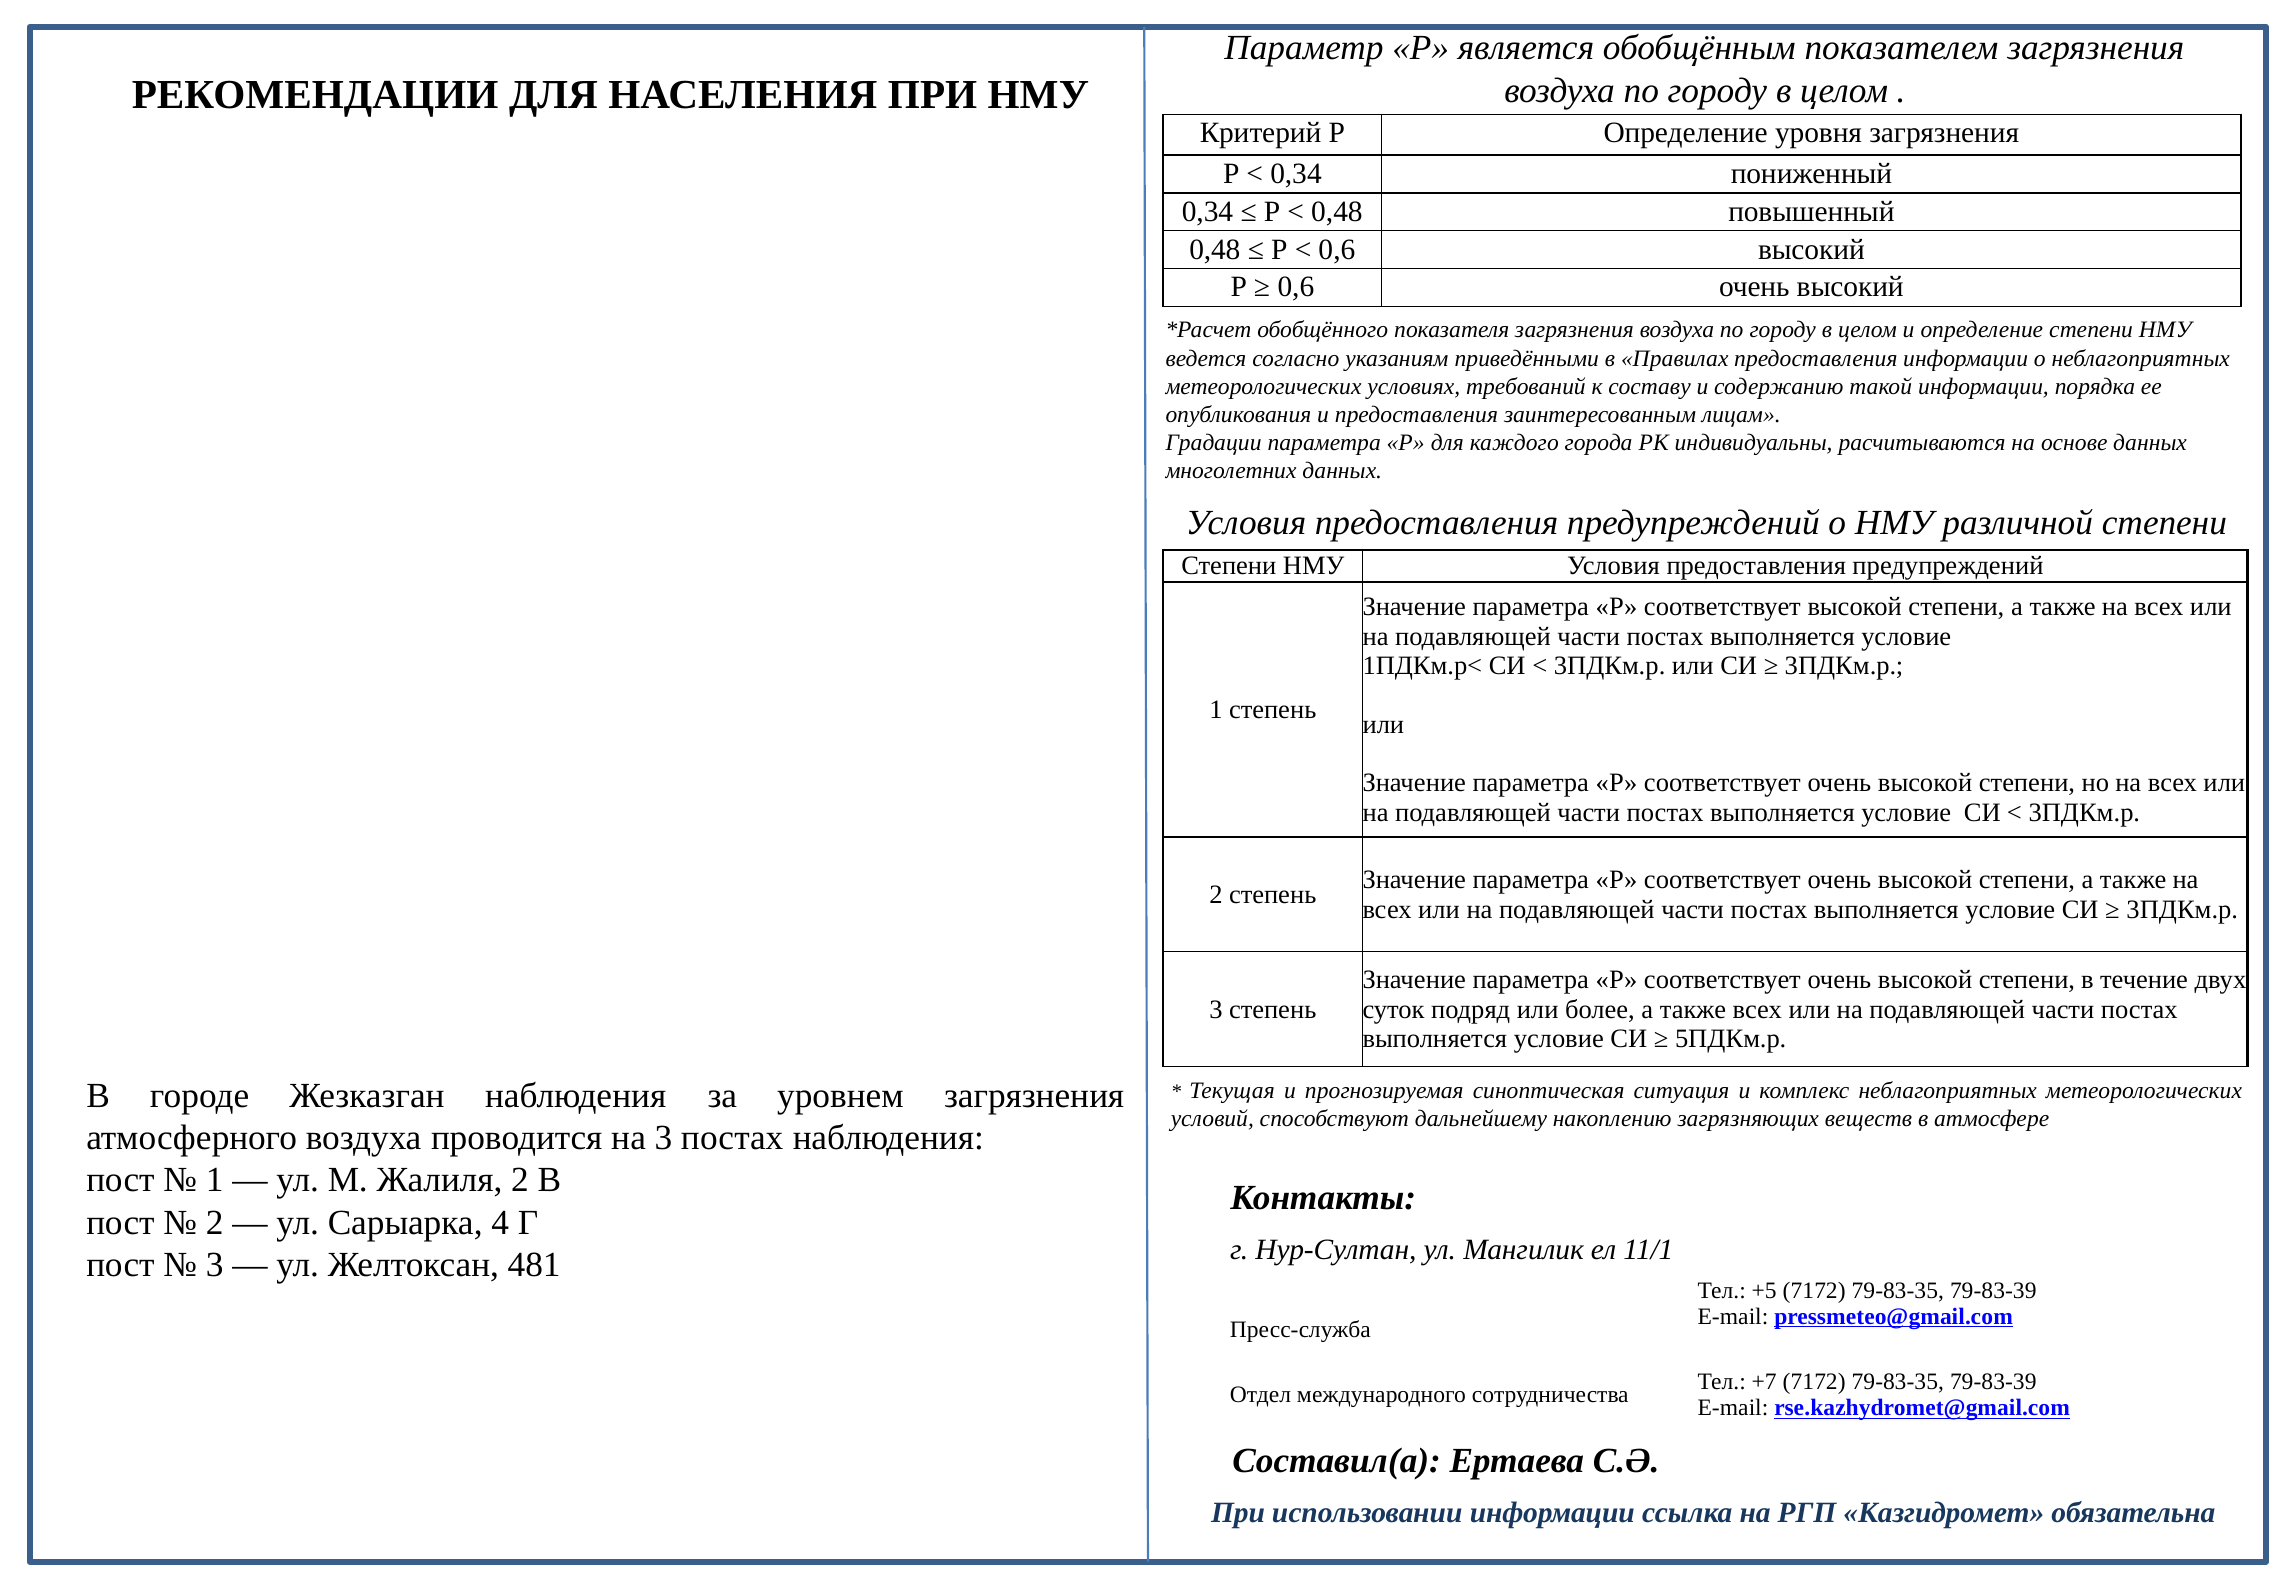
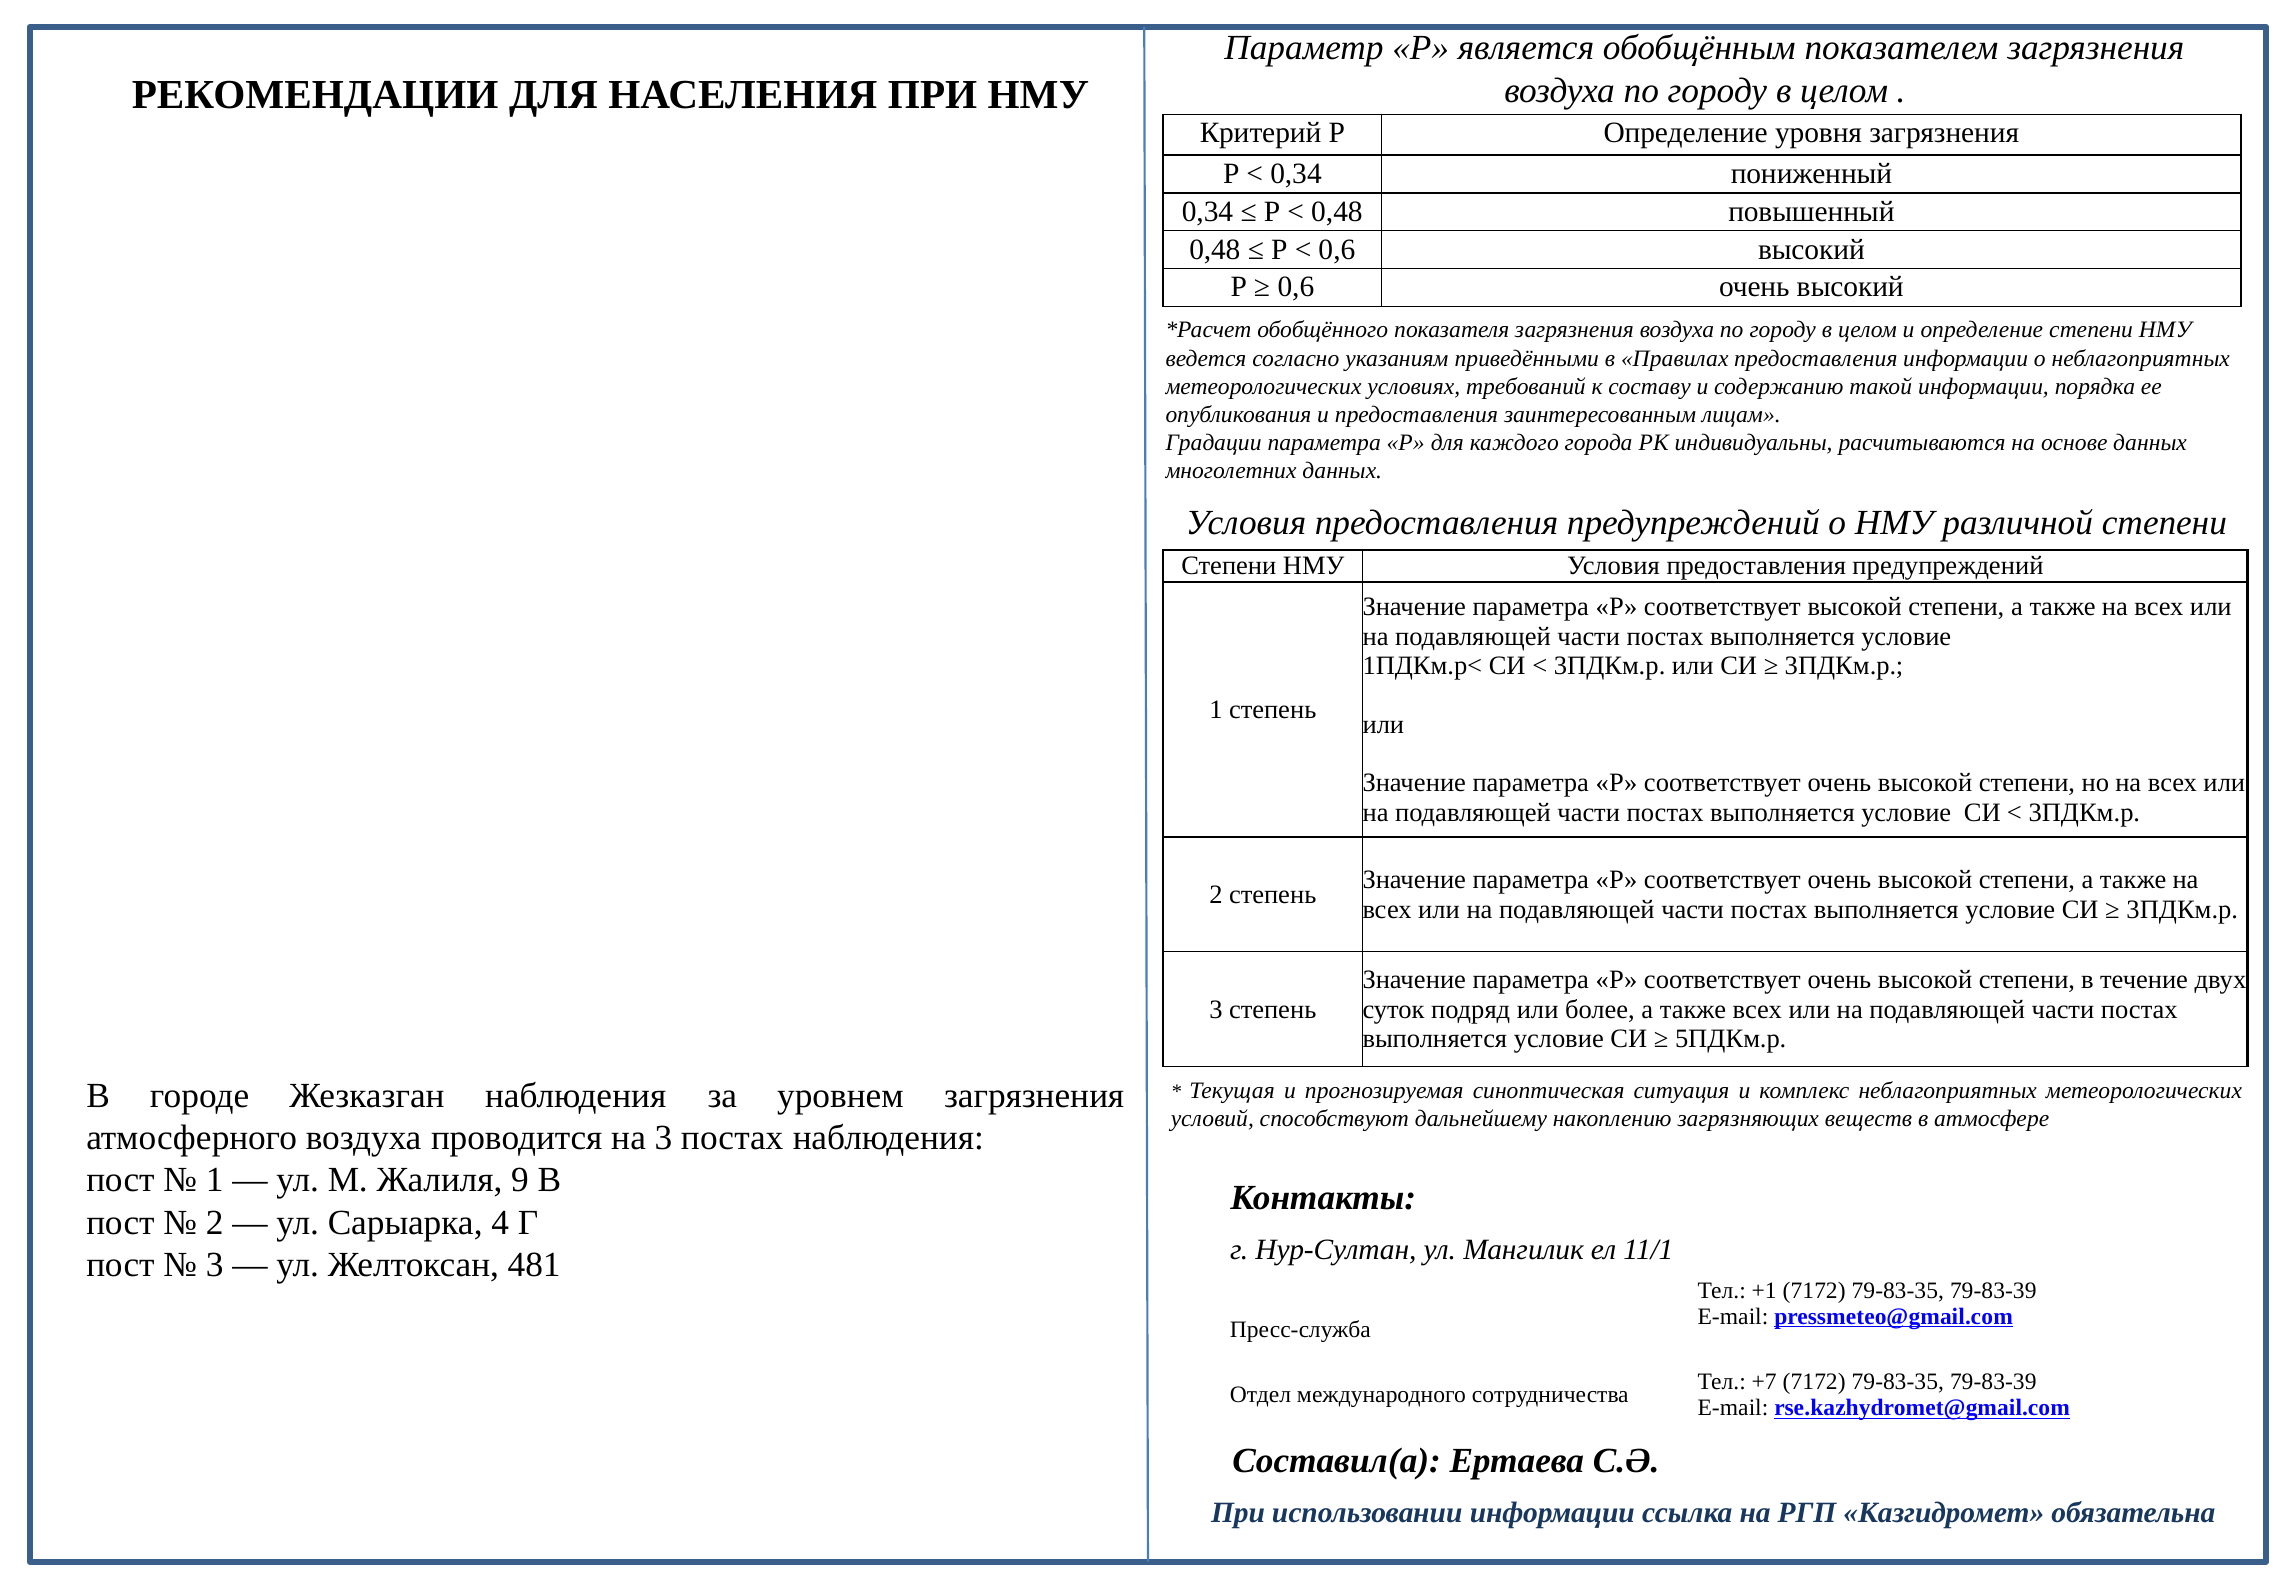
Жалиля 2: 2 -> 9
+5: +5 -> +1
